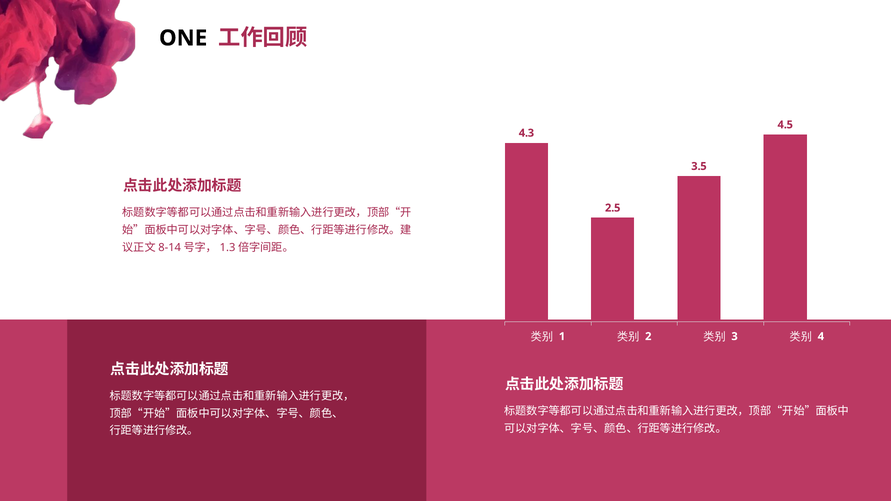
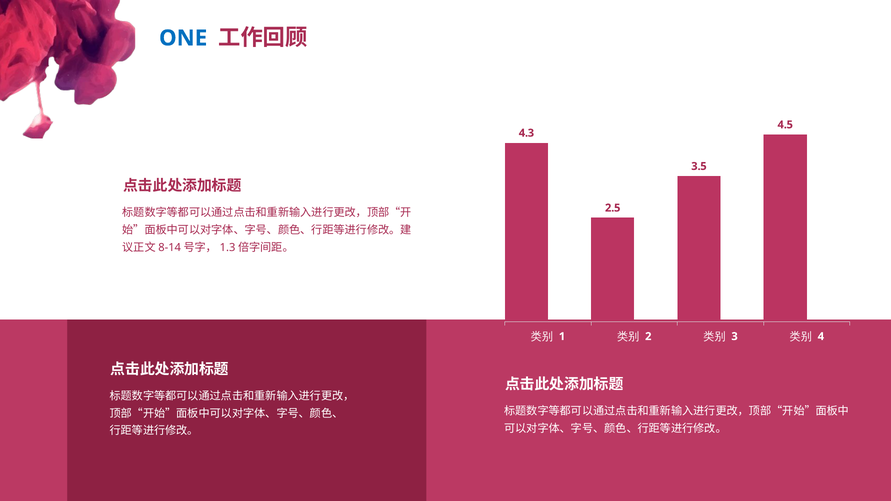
ONE colour: black -> blue
